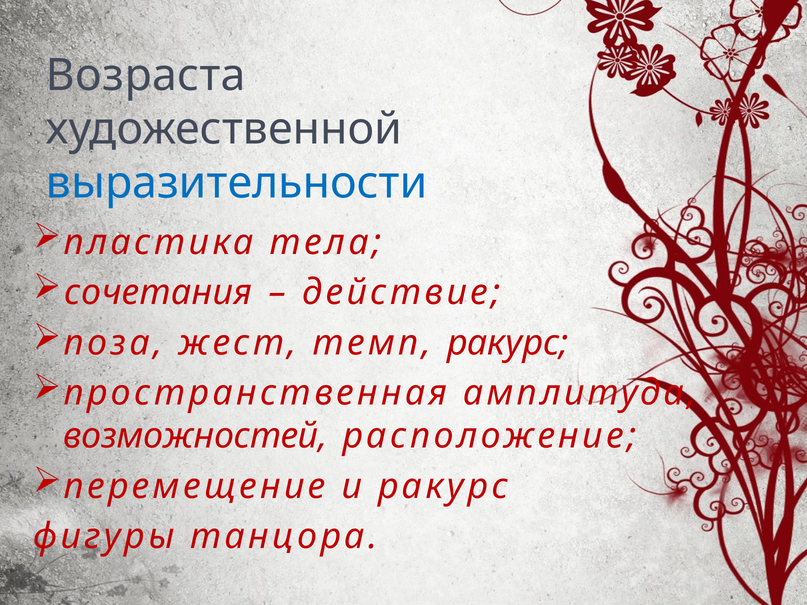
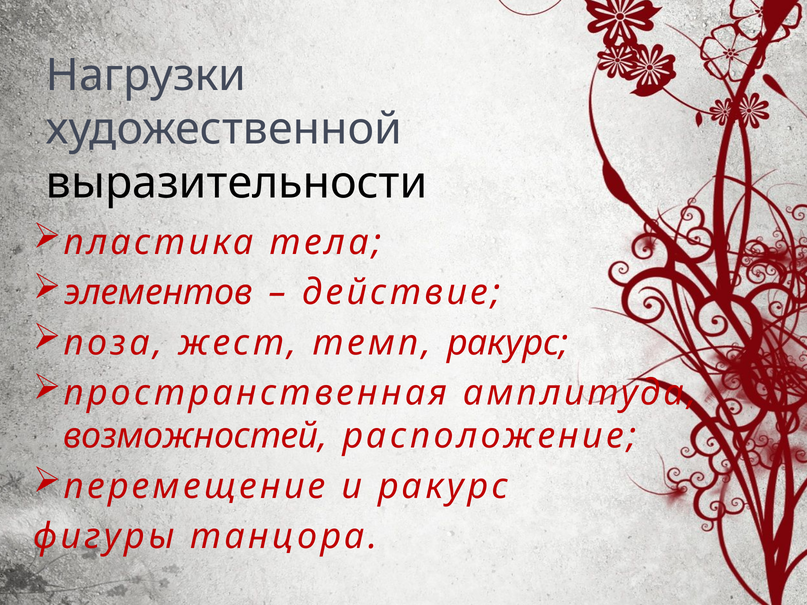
Возраста: Возраста -> Нагрузки
выразительности colour: blue -> black
сочетания: сочетания -> элементов
